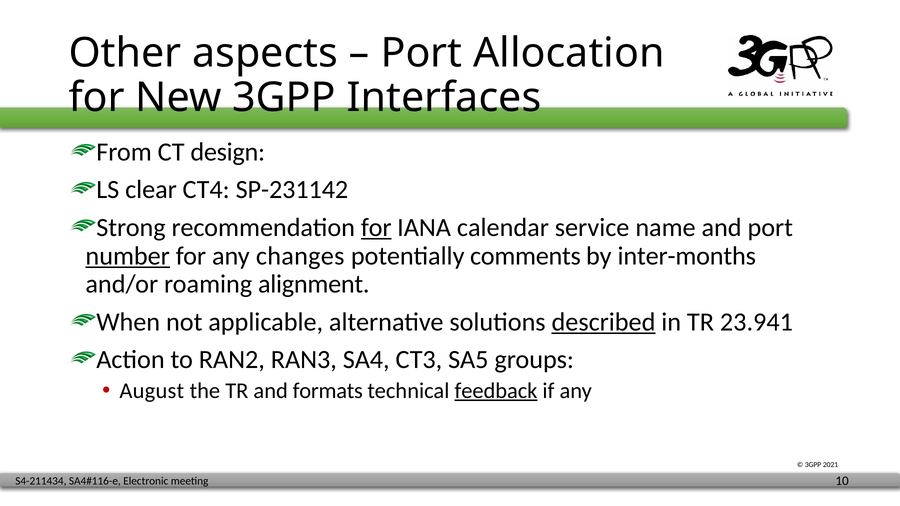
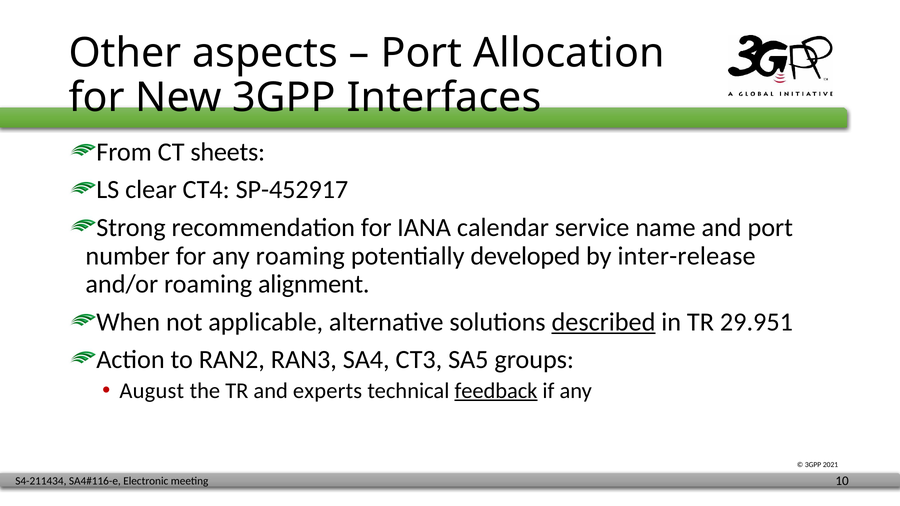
design: design -> sheets
SP-231142: SP-231142 -> SP-452917
for at (376, 228) underline: present -> none
number underline: present -> none
any changes: changes -> roaming
comments: comments -> developed
inter-months: inter-months -> inter-release
23.941: 23.941 -> 29.951
formats: formats -> experts
